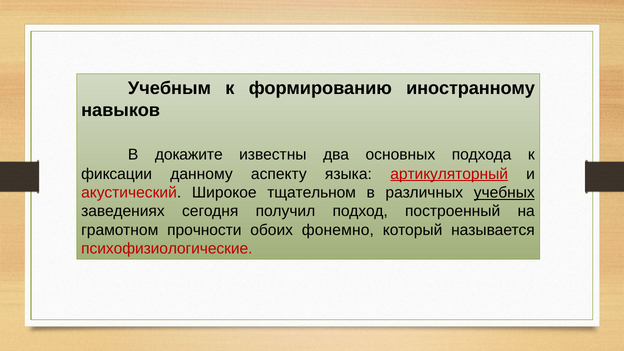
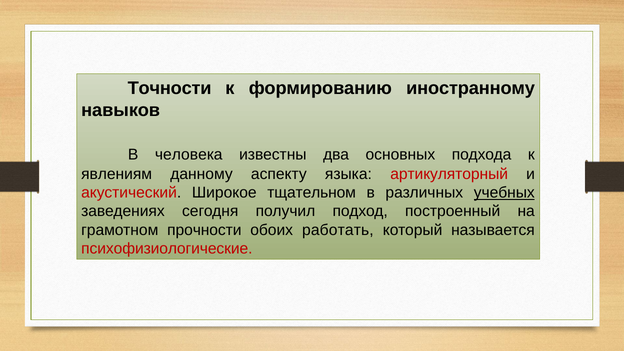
Учебным: Учебным -> Точности
докажите: докажите -> человека
фиксации: фиксации -> явлениям
артикуляторный underline: present -> none
фонемно: фонемно -> работать
